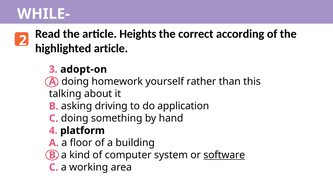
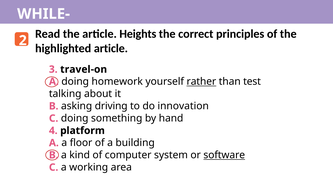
according: according -> principles
adopt-on: adopt-on -> travel-on
rather underline: none -> present
this: this -> test
application: application -> innovation
